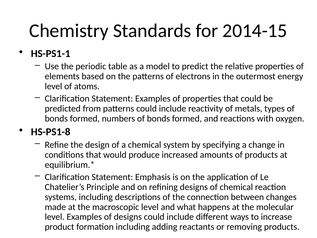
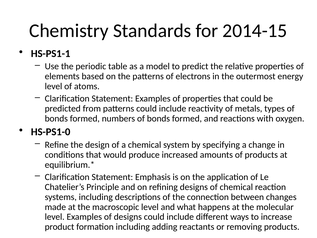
HS-PS1-8: HS-PS1-8 -> HS-PS1-0
